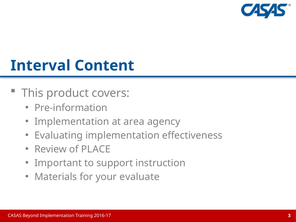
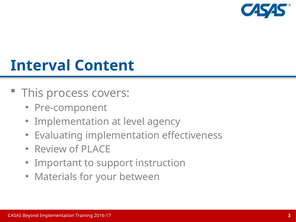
product: product -> process
Pre-information: Pre-information -> Pre-component
area: area -> level
evaluate: evaluate -> between
